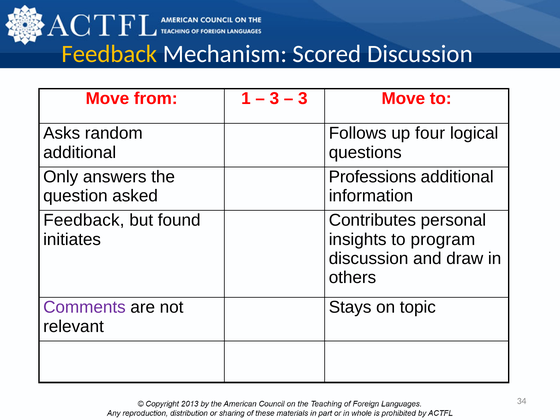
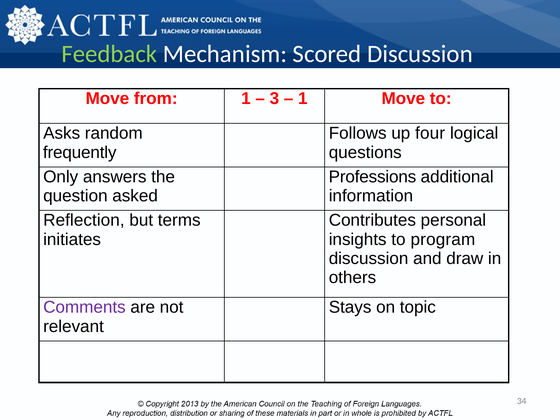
Feedback at (109, 54) colour: yellow -> light green
3 at (303, 99): 3 -> 1
additional at (80, 152): additional -> frequently
Feedback at (84, 220): Feedback -> Reflection
found: found -> terms
